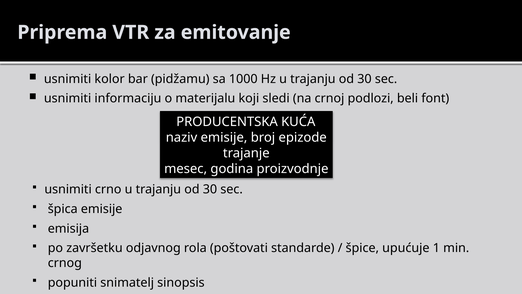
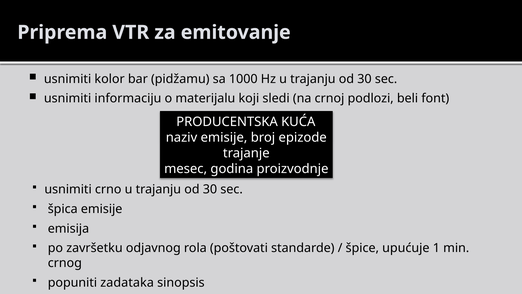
snimatelj: snimatelj -> zadataka
